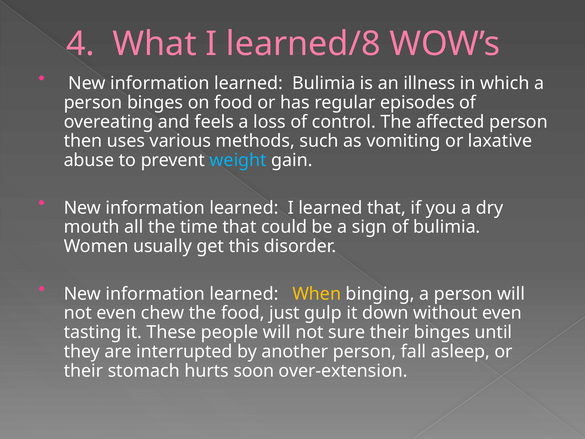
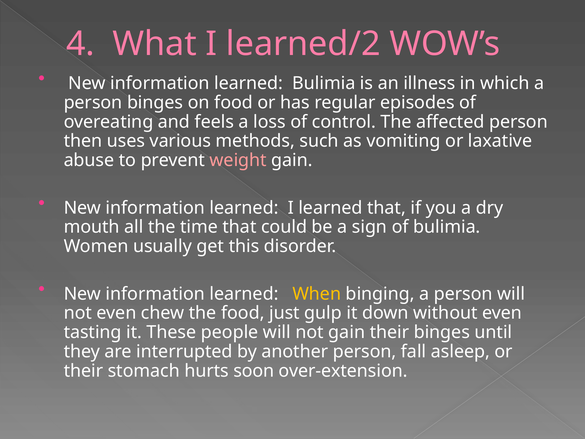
learned/8: learned/8 -> learned/2
weight colour: light blue -> pink
not sure: sure -> gain
